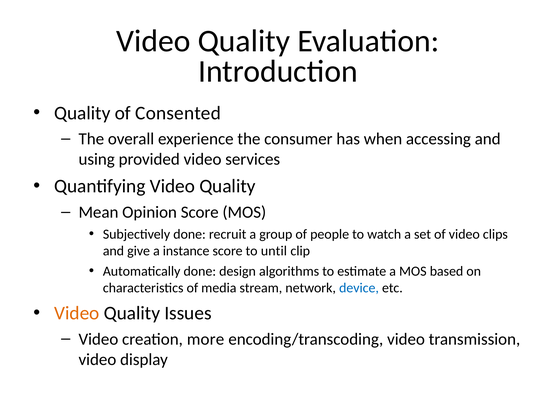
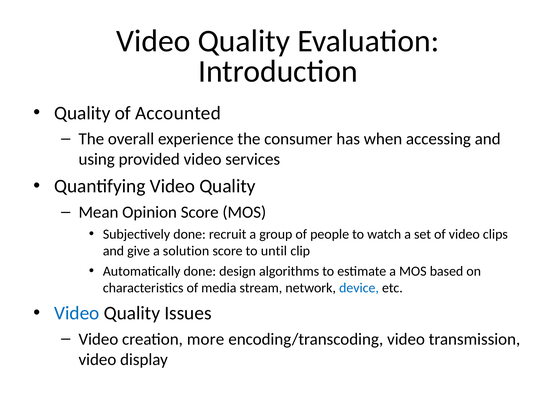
Consented: Consented -> Accounted
instance: instance -> solution
Video at (77, 313) colour: orange -> blue
